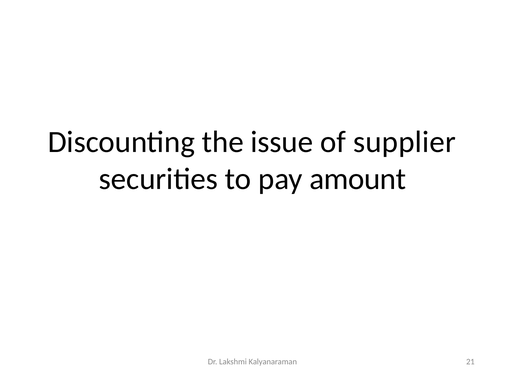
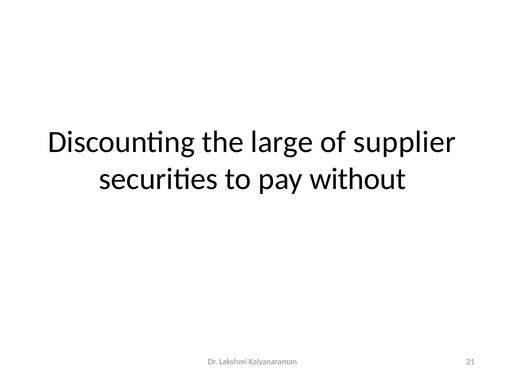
issue: issue -> large
amount: amount -> without
